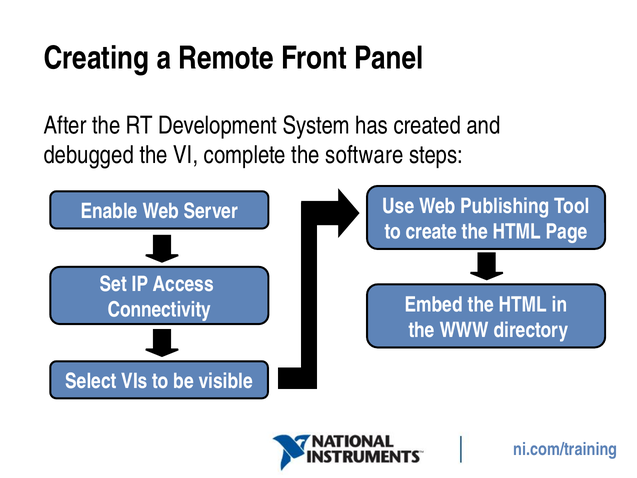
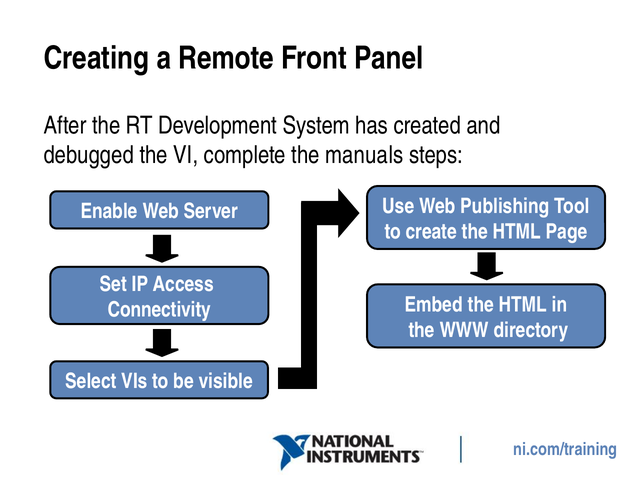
software: software -> manuals
